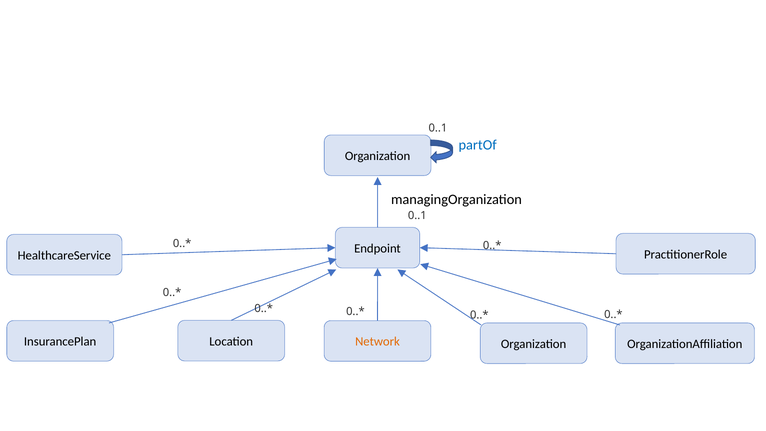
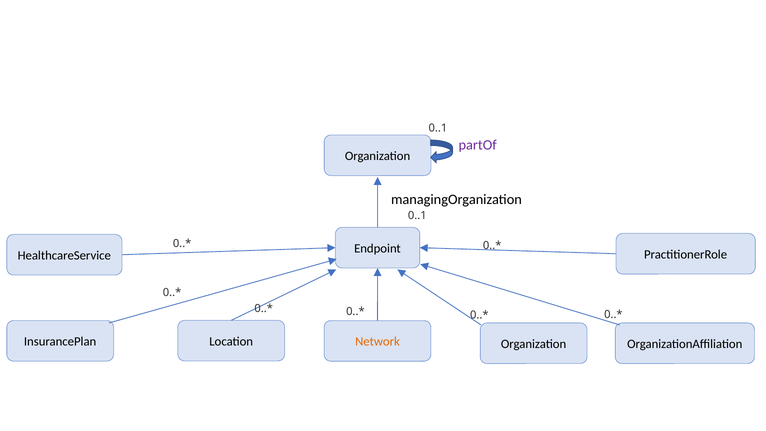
partOf colour: blue -> purple
